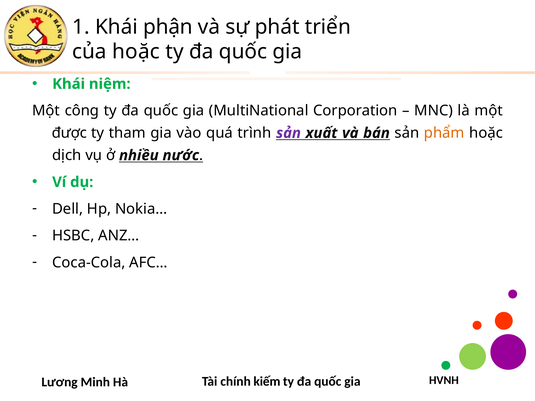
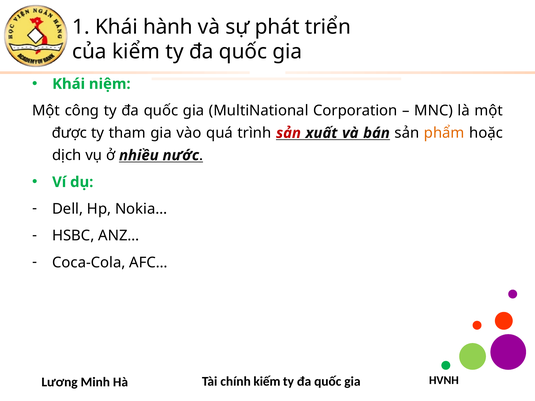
phận: phận -> hành
của hoặc: hoặc -> kiểm
sản at (288, 133) colour: purple -> red
